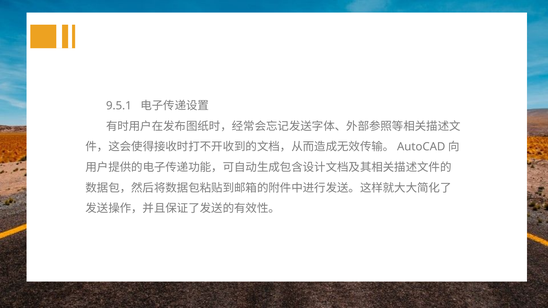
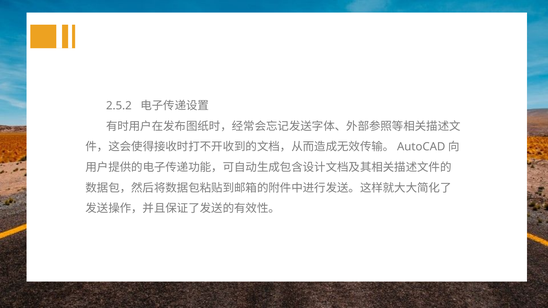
9.5.1: 9.5.1 -> 2.5.2
